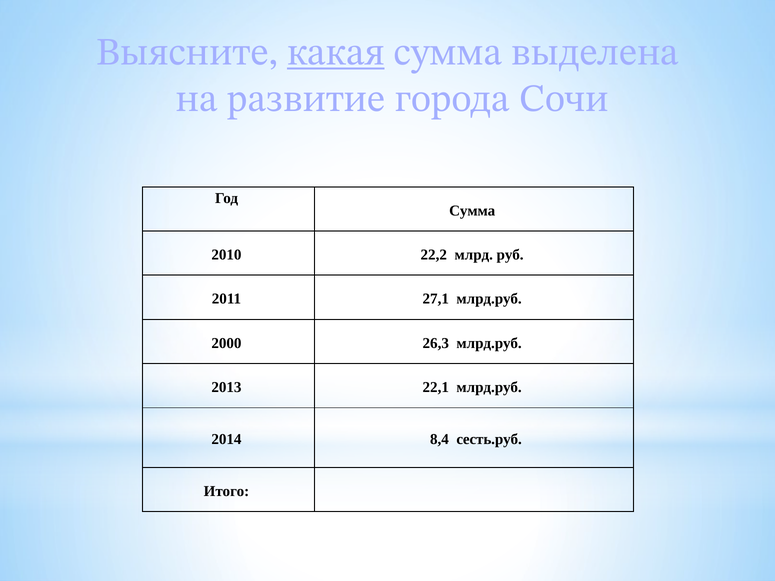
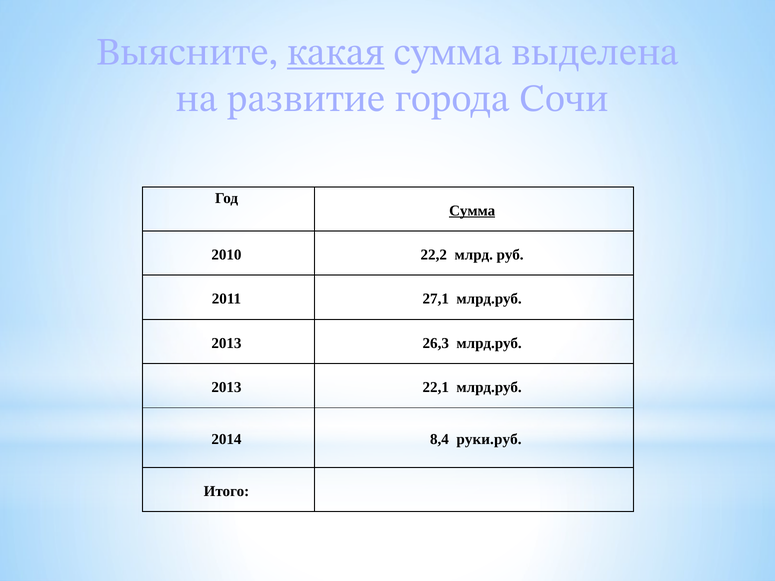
Сумма at (472, 211) underline: none -> present
2000 at (226, 343): 2000 -> 2013
сесть.руб: сесть.руб -> руки.руб
